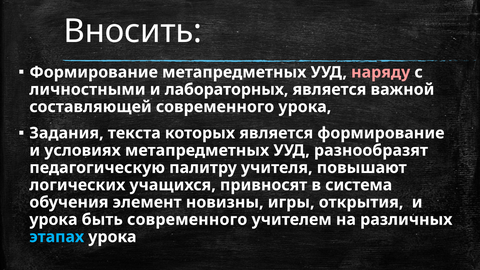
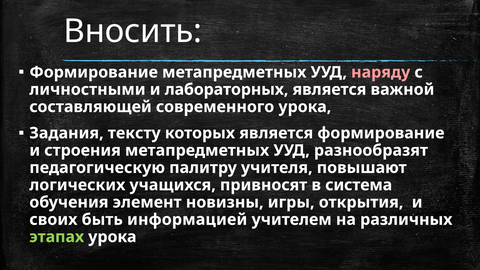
текста: текста -> тексту
условиях: условиях -> строения
урока at (53, 220): урока -> своих
быть современного: современного -> информацией
этапах colour: light blue -> light green
